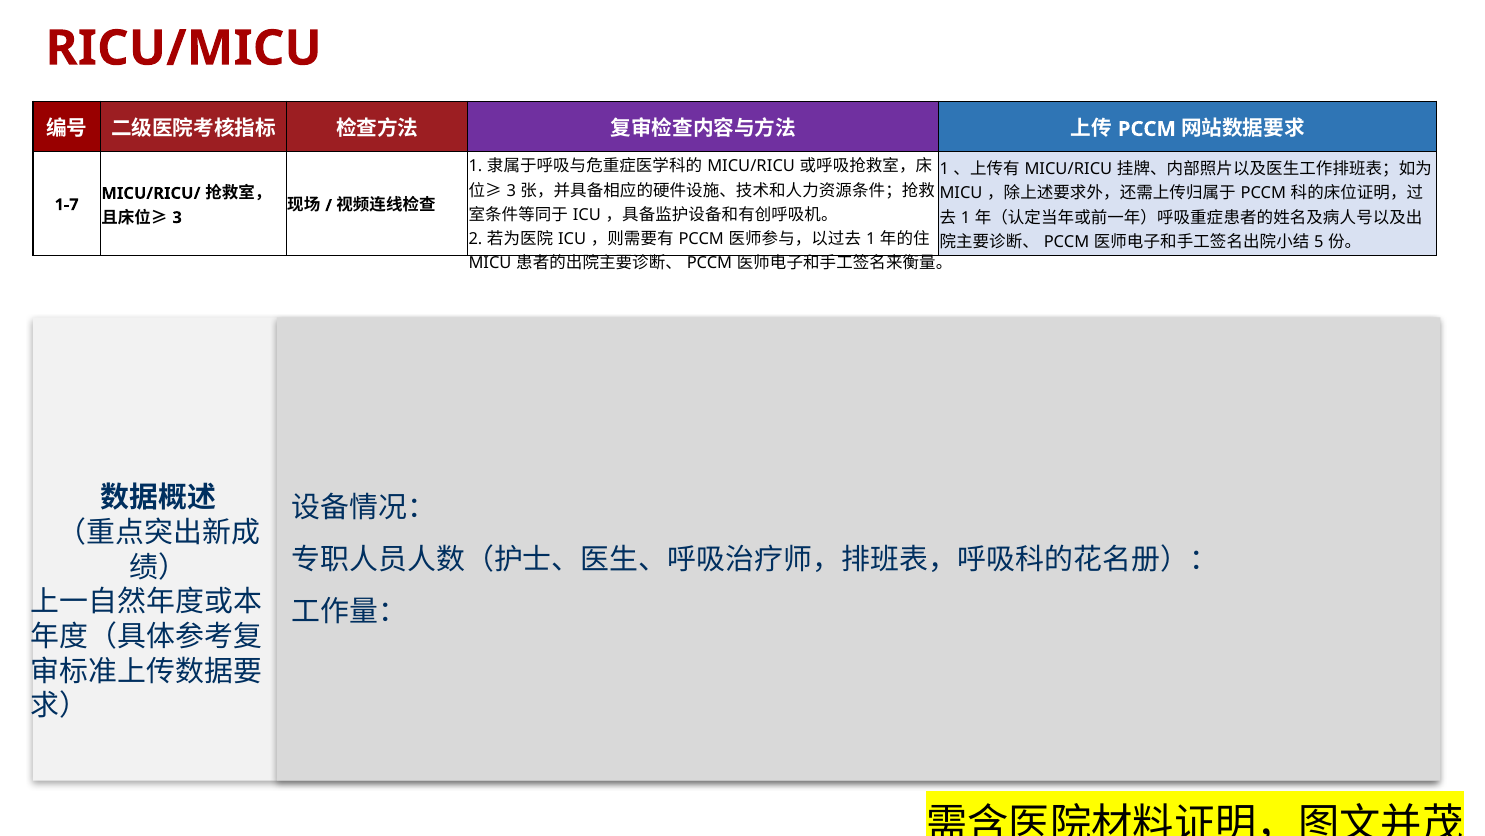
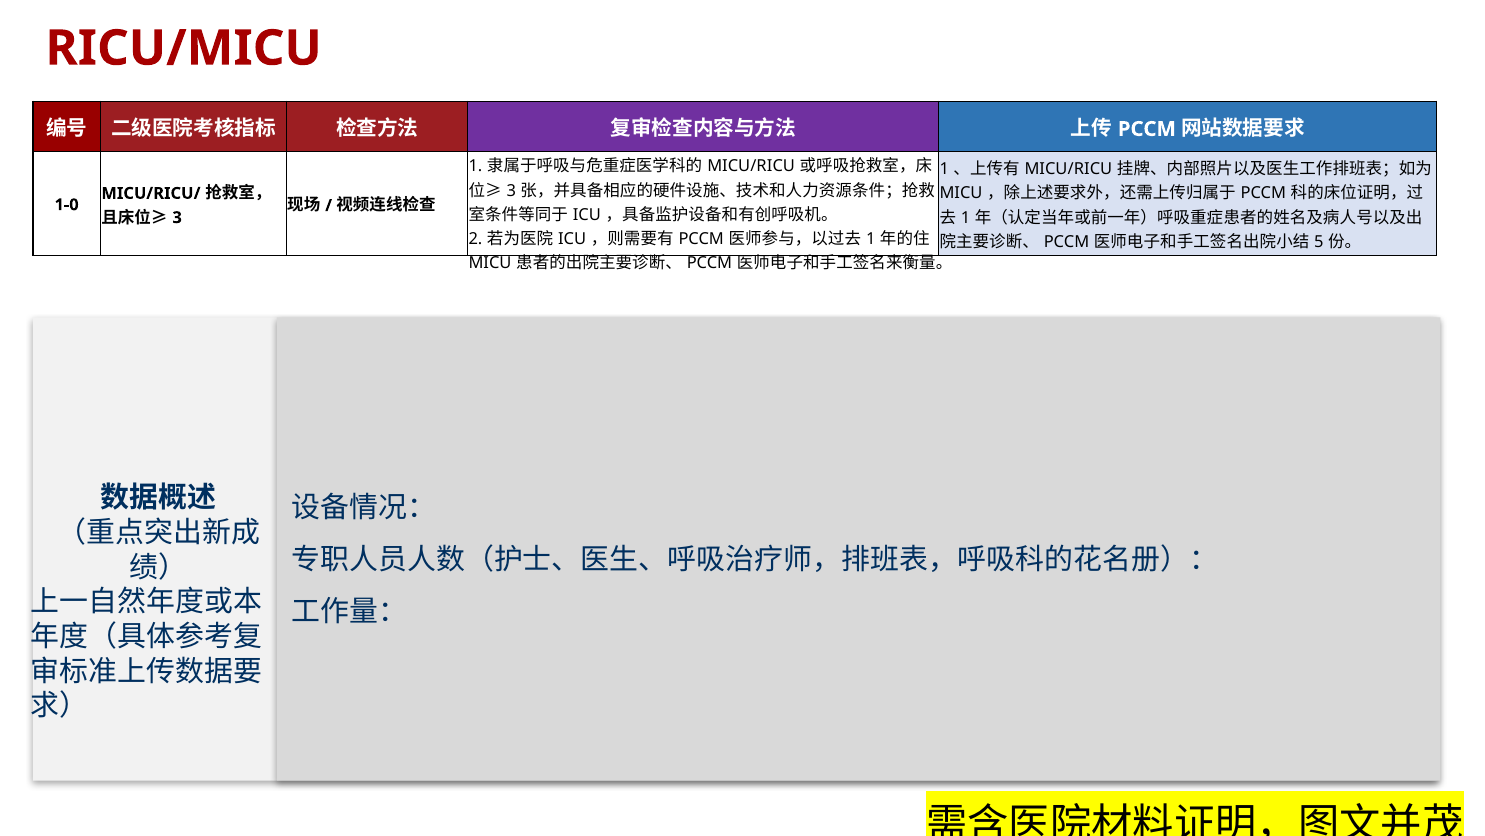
1-7: 1-7 -> 1-0
